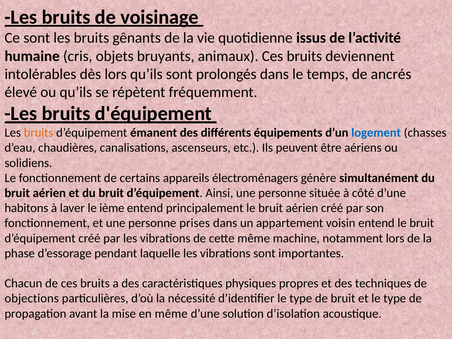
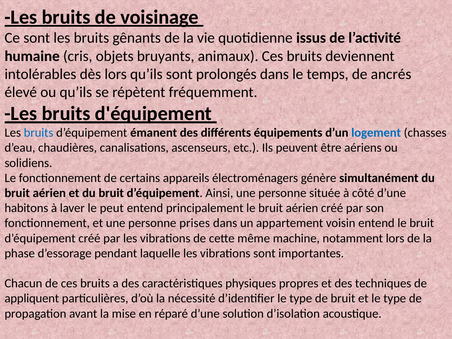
bruits at (39, 133) colour: orange -> blue
ième: ième -> peut
objections: objections -> appliquent
en même: même -> réparé
